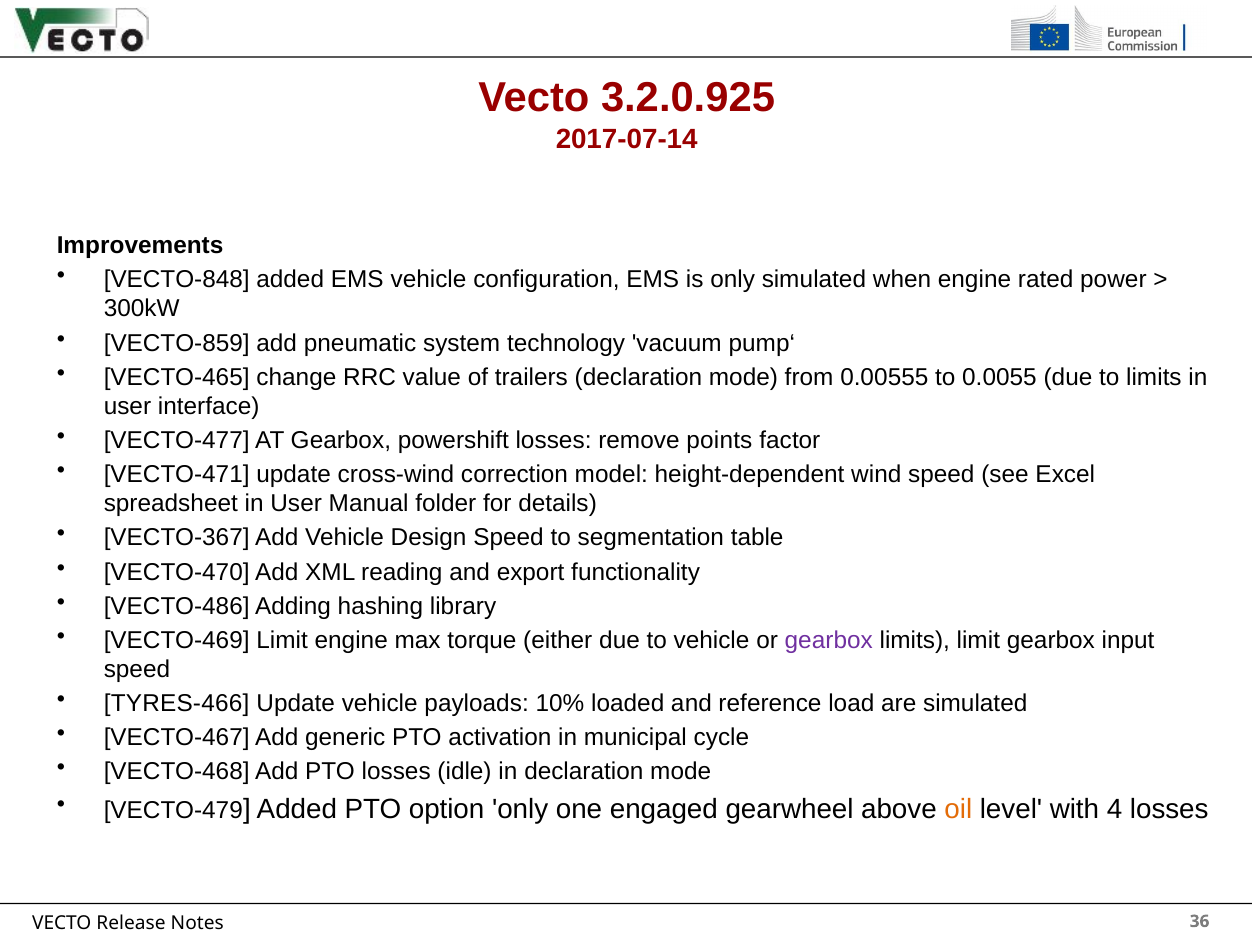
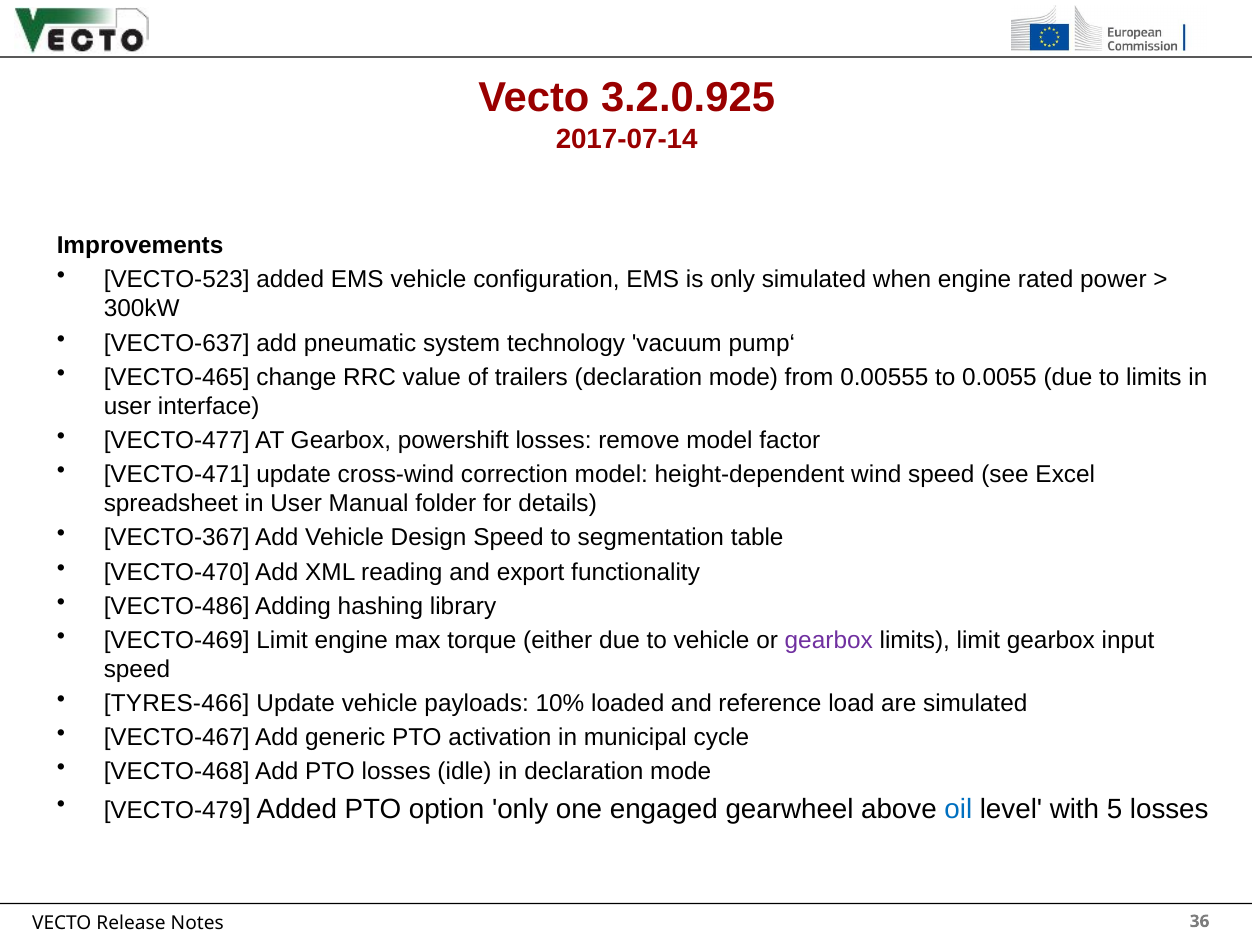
VECTO-848: VECTO-848 -> VECTO-523
VECTO-859: VECTO-859 -> VECTO-637
remove points: points -> model
oil colour: orange -> blue
4: 4 -> 5
